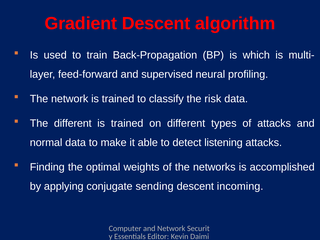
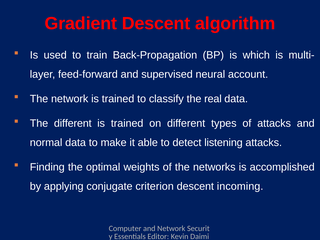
profiling: profiling -> account
risk: risk -> real
sending: sending -> criterion
